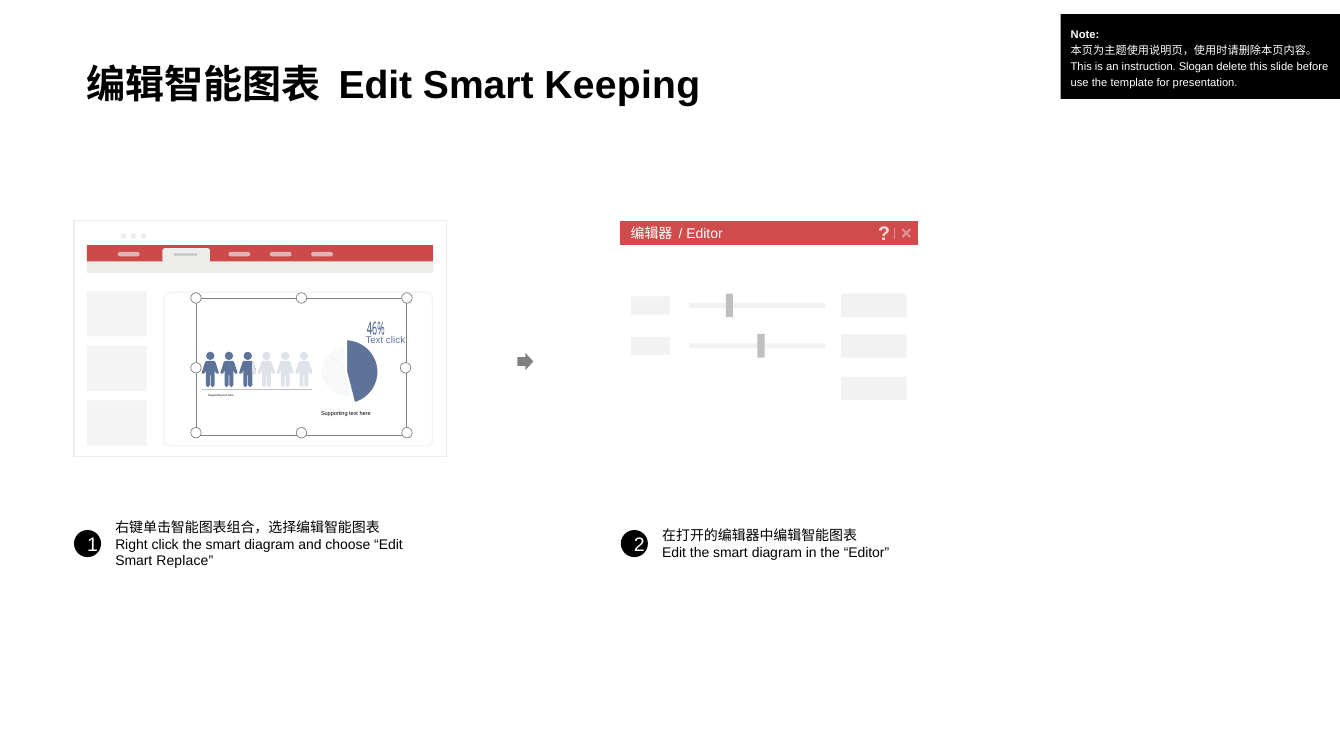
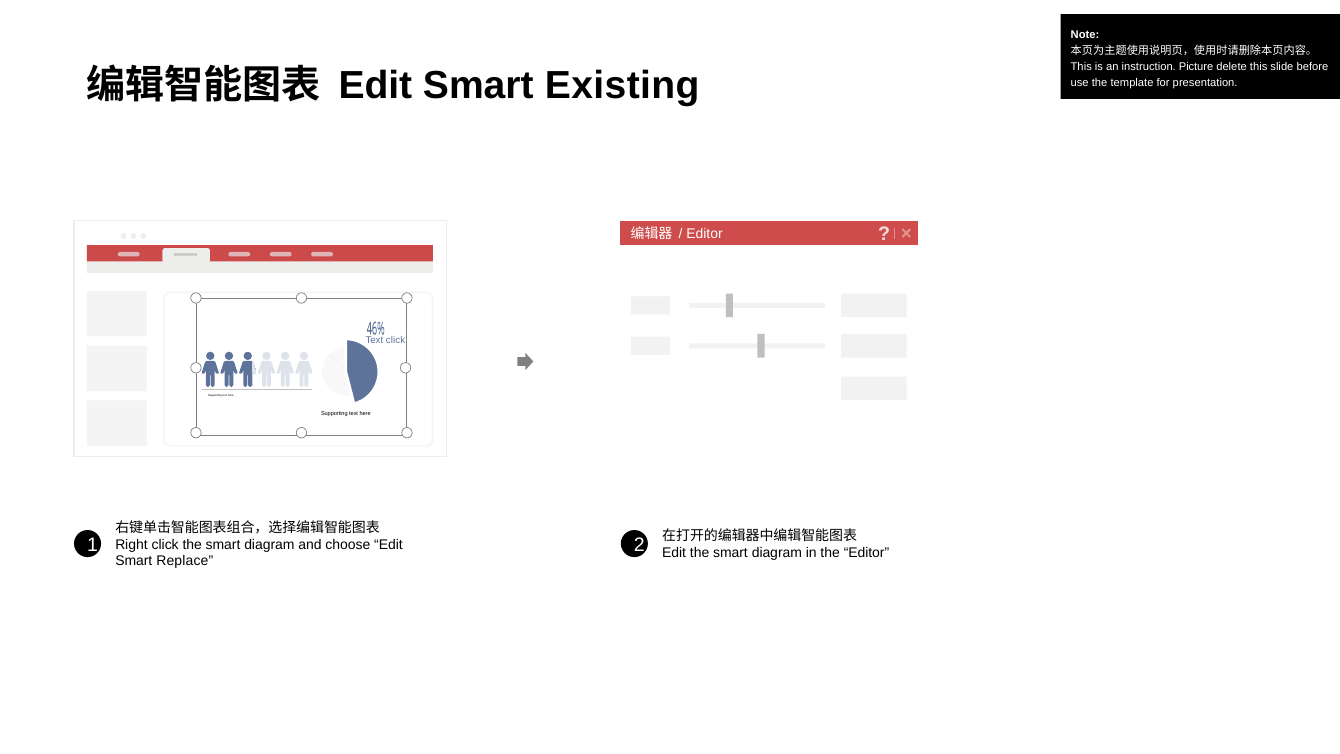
Slogan: Slogan -> Picture
Keeping: Keeping -> Existing
